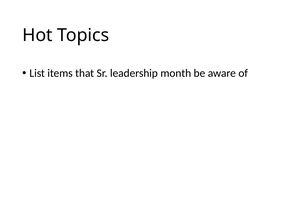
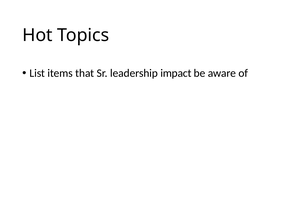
month: month -> impact
